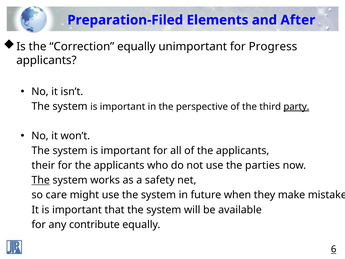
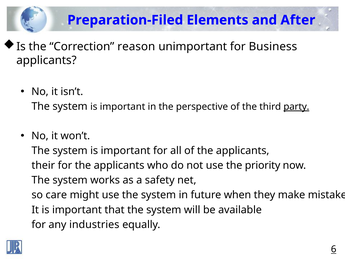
Correction equally: equally -> reason
Progress: Progress -> Business
parties: parties -> priority
The at (41, 180) underline: present -> none
contribute: contribute -> industries
